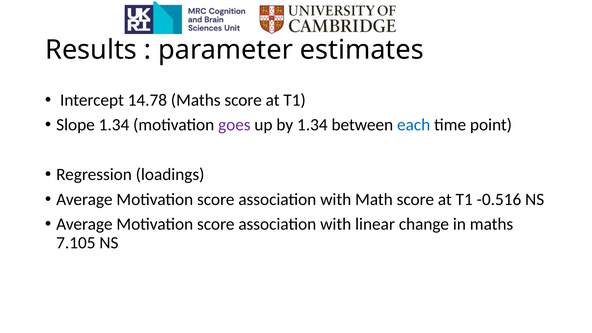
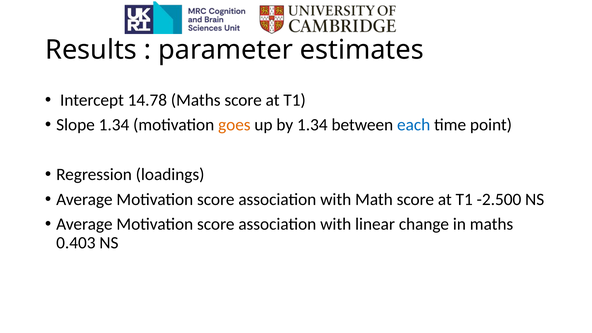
goes colour: purple -> orange
-0.516: -0.516 -> -2.500
7.105: 7.105 -> 0.403
